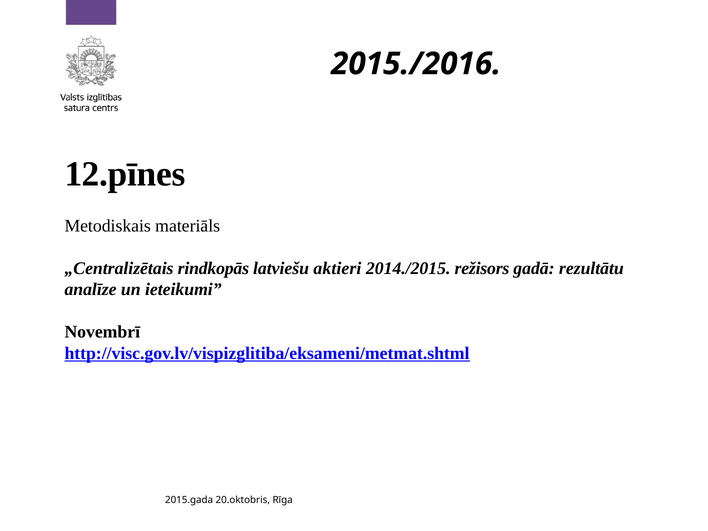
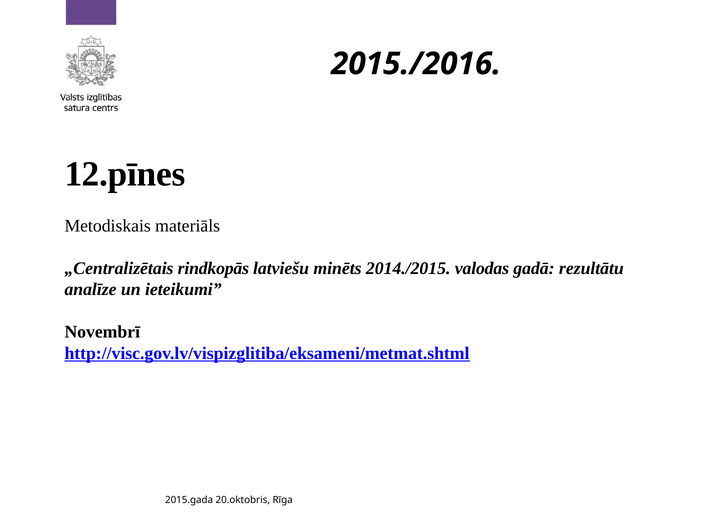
aktieri: aktieri -> minēts
režisors: režisors -> valodas
